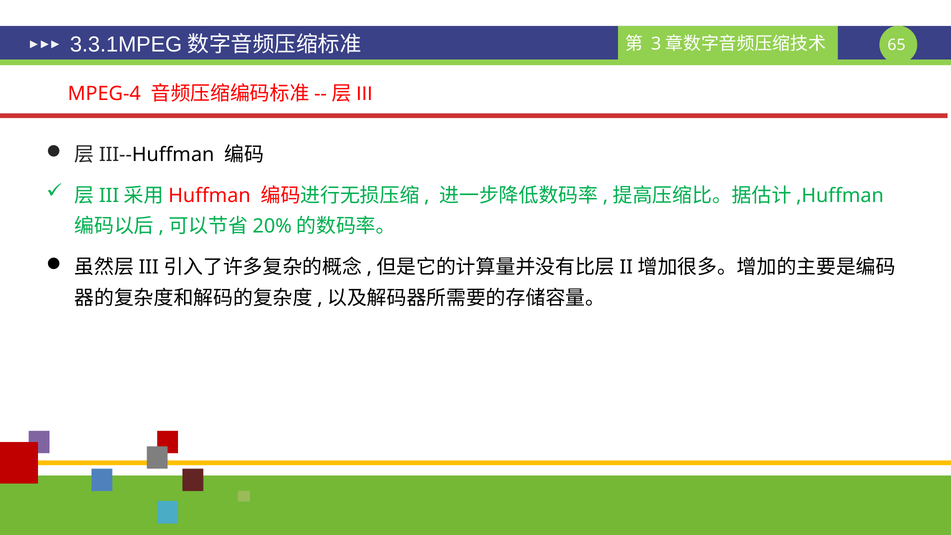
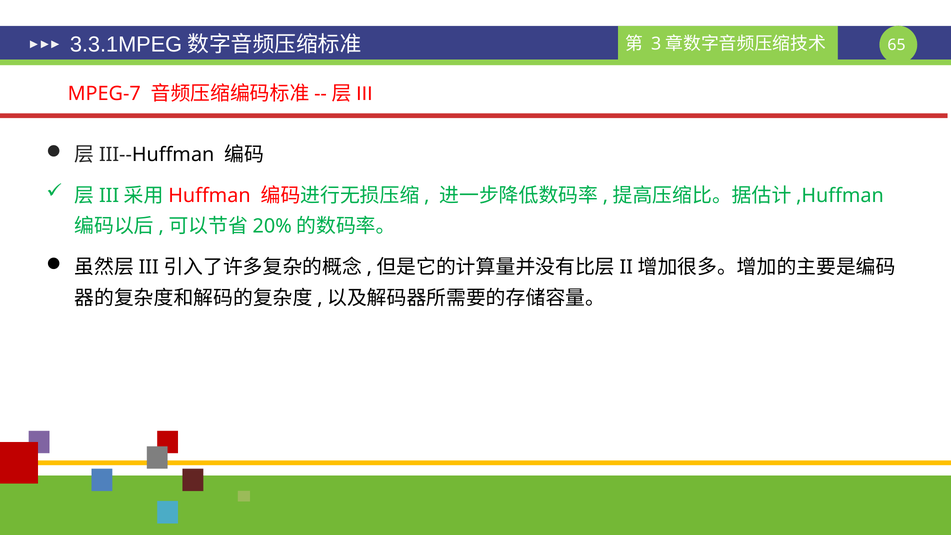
MPEG-4: MPEG-4 -> MPEG-7
